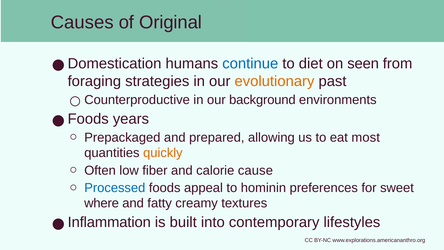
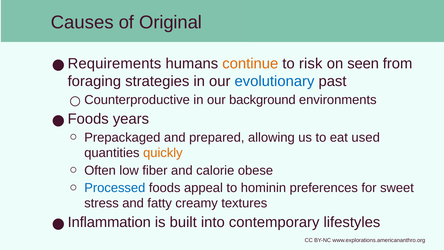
Domestication: Domestication -> Requirements
continue colour: blue -> orange
diet: diet -> risk
evolutionary colour: orange -> blue
most: most -> used
cause: cause -> obese
where: where -> stress
